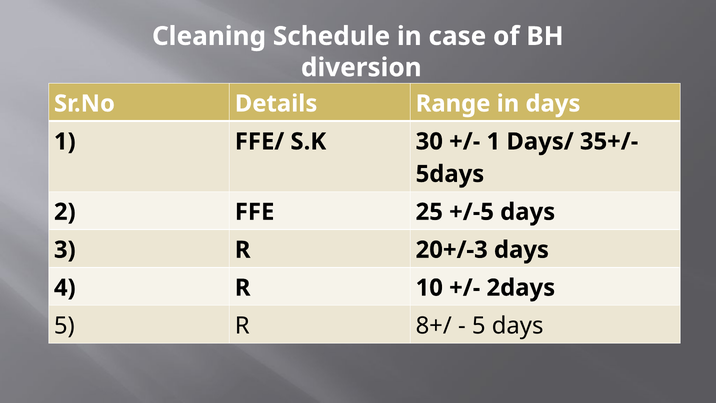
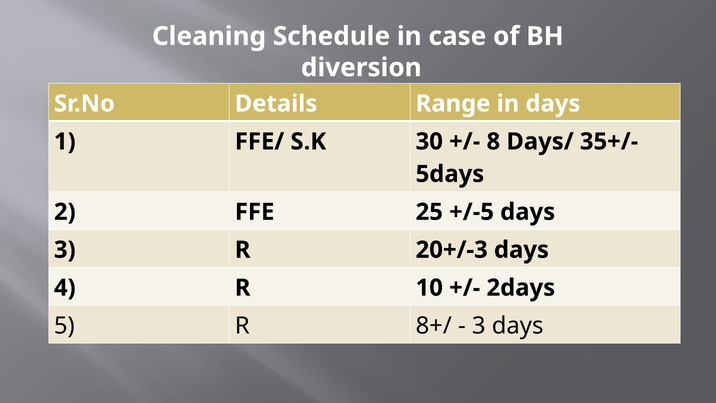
1 at (493, 141): 1 -> 8
5 at (479, 326): 5 -> 3
